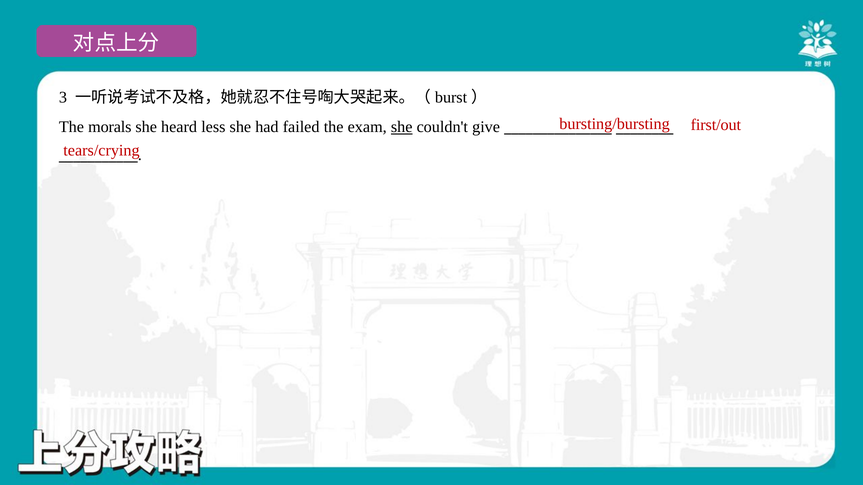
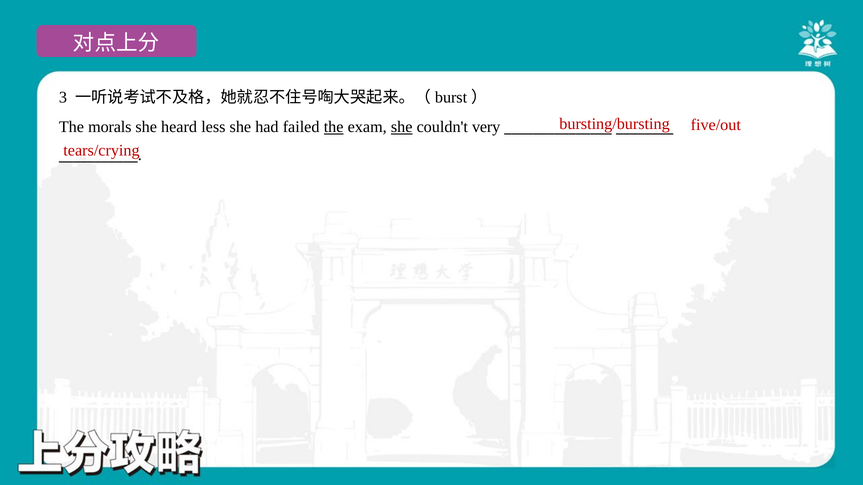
first/out: first/out -> five/out
the at (334, 127) underline: none -> present
give: give -> very
